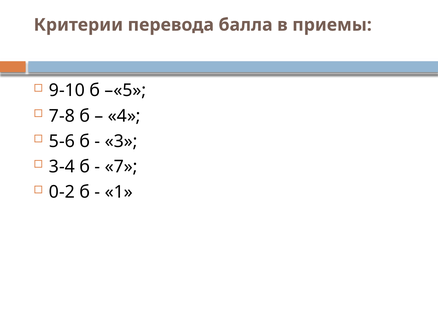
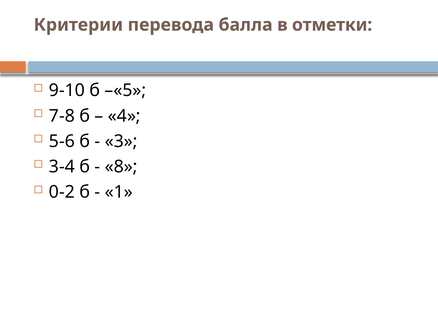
приемы: приемы -> отметки
7: 7 -> 8
